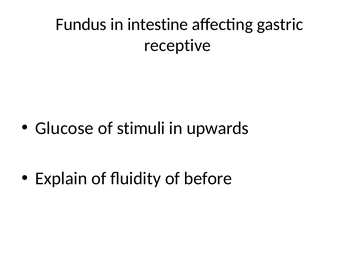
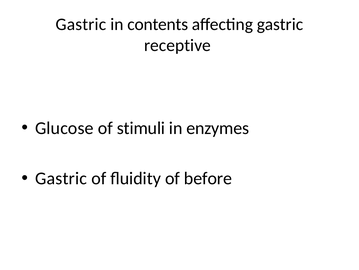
Fundus at (81, 24): Fundus -> Gastric
intestine: intestine -> contents
upwards: upwards -> enzymes
Explain at (61, 178): Explain -> Gastric
